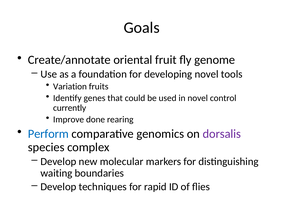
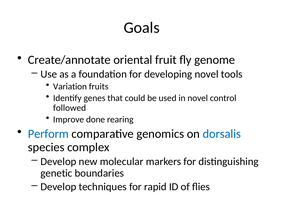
currently: currently -> followed
dorsalis colour: purple -> blue
waiting: waiting -> genetic
